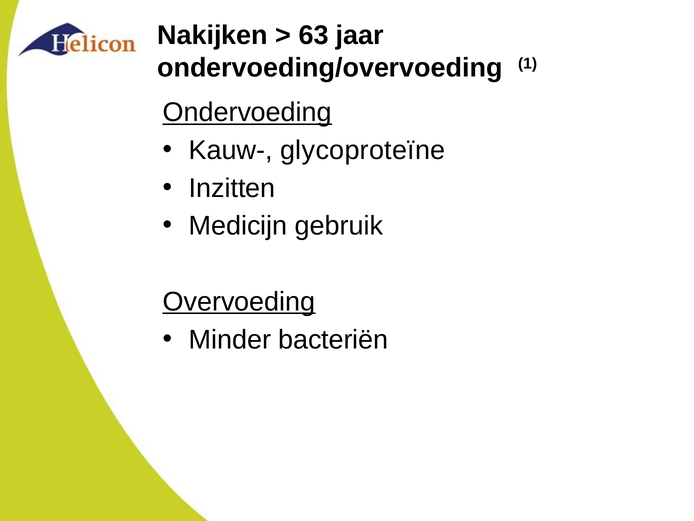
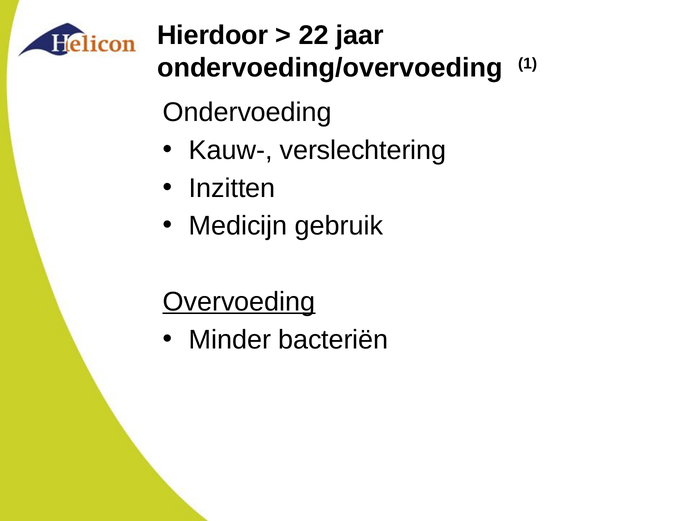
Nakijken: Nakijken -> Hierdoor
63: 63 -> 22
Ondervoeding underline: present -> none
glycoproteïne: glycoproteïne -> verslechtering
